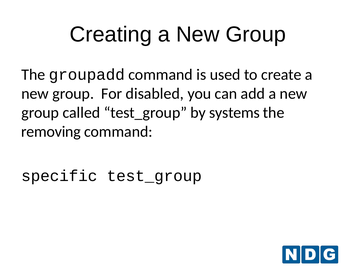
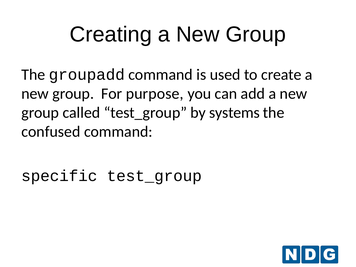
disabled: disabled -> purpose
removing: removing -> confused
